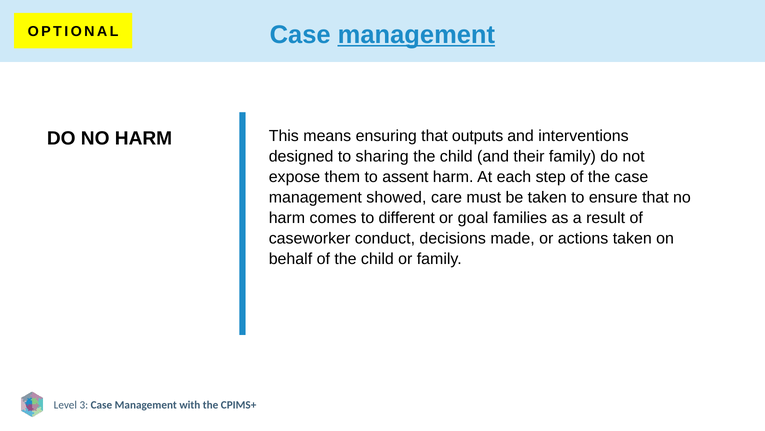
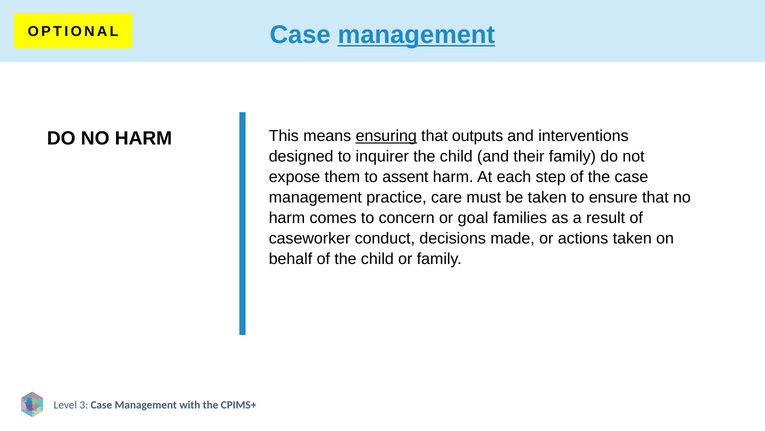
ensuring underline: none -> present
sharing: sharing -> inquirer
showed: showed -> practice
different: different -> concern
